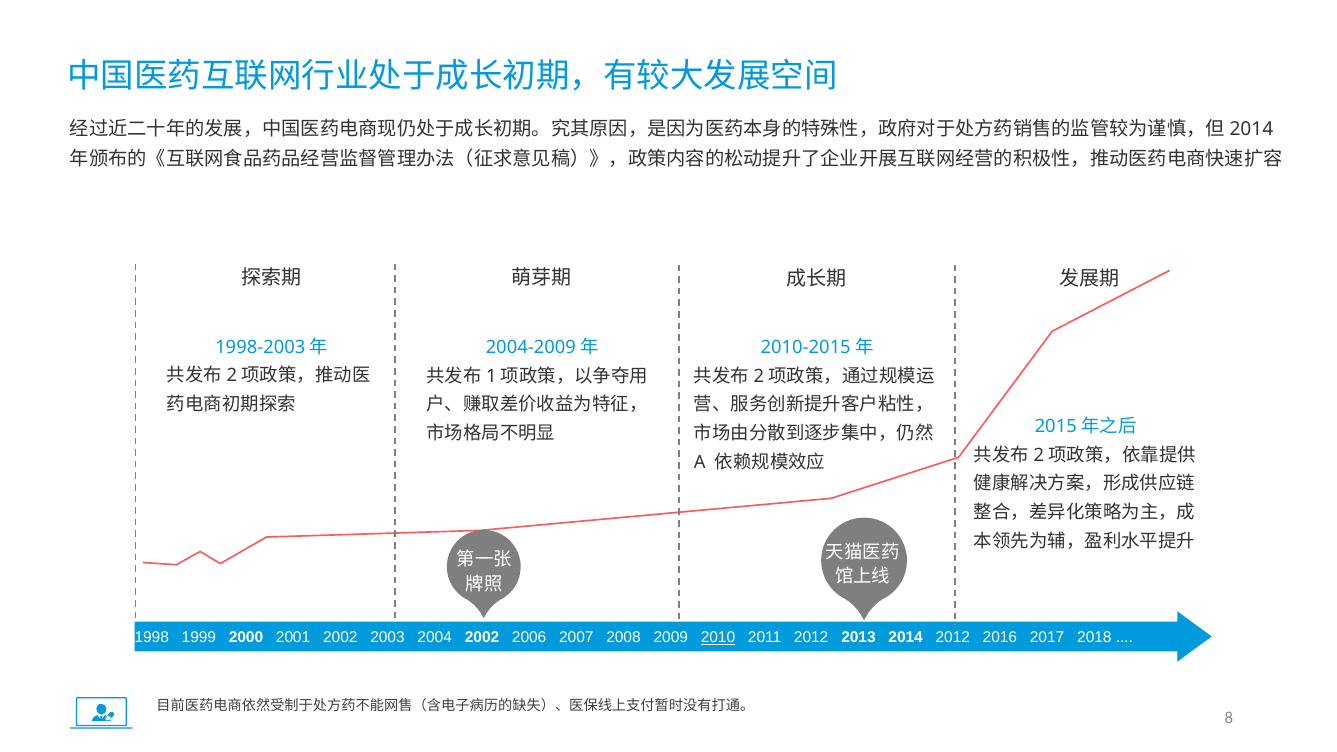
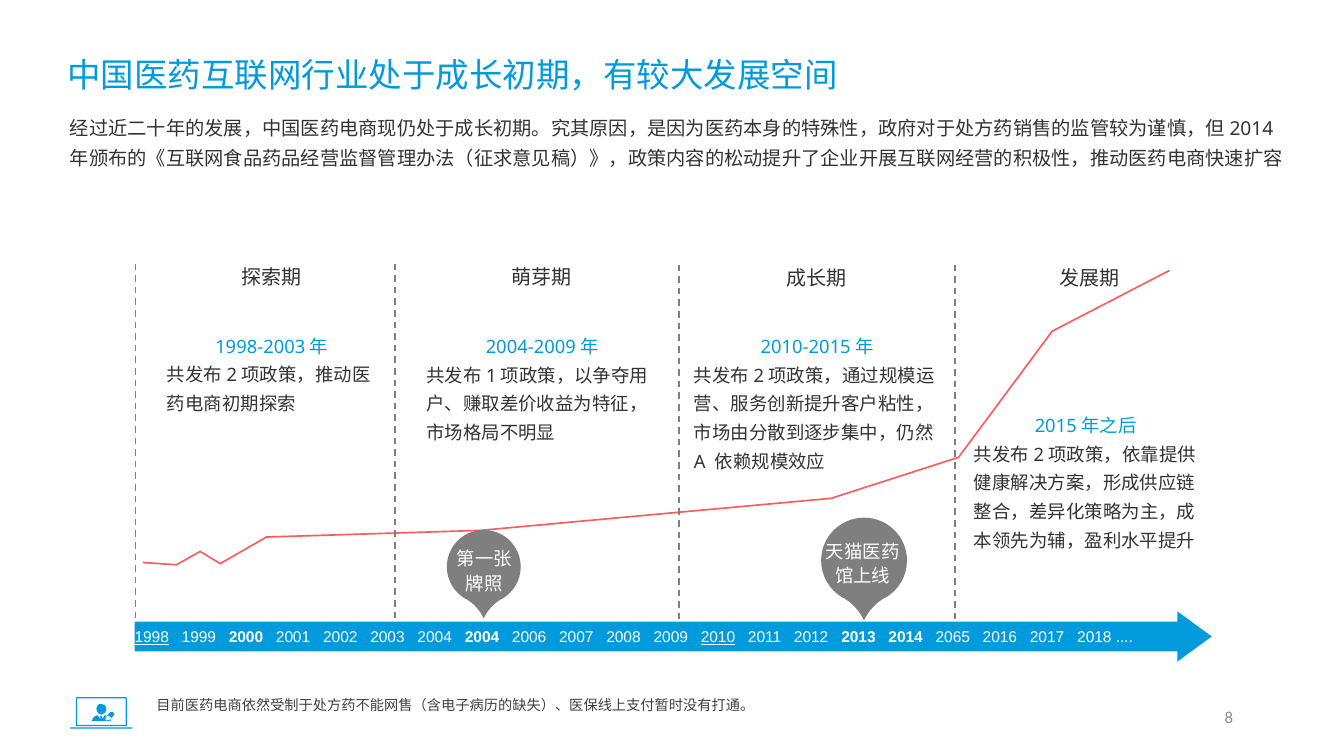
1998 underline: none -> present
2004 2002: 2002 -> 2004
2014 2012: 2012 -> 2065
